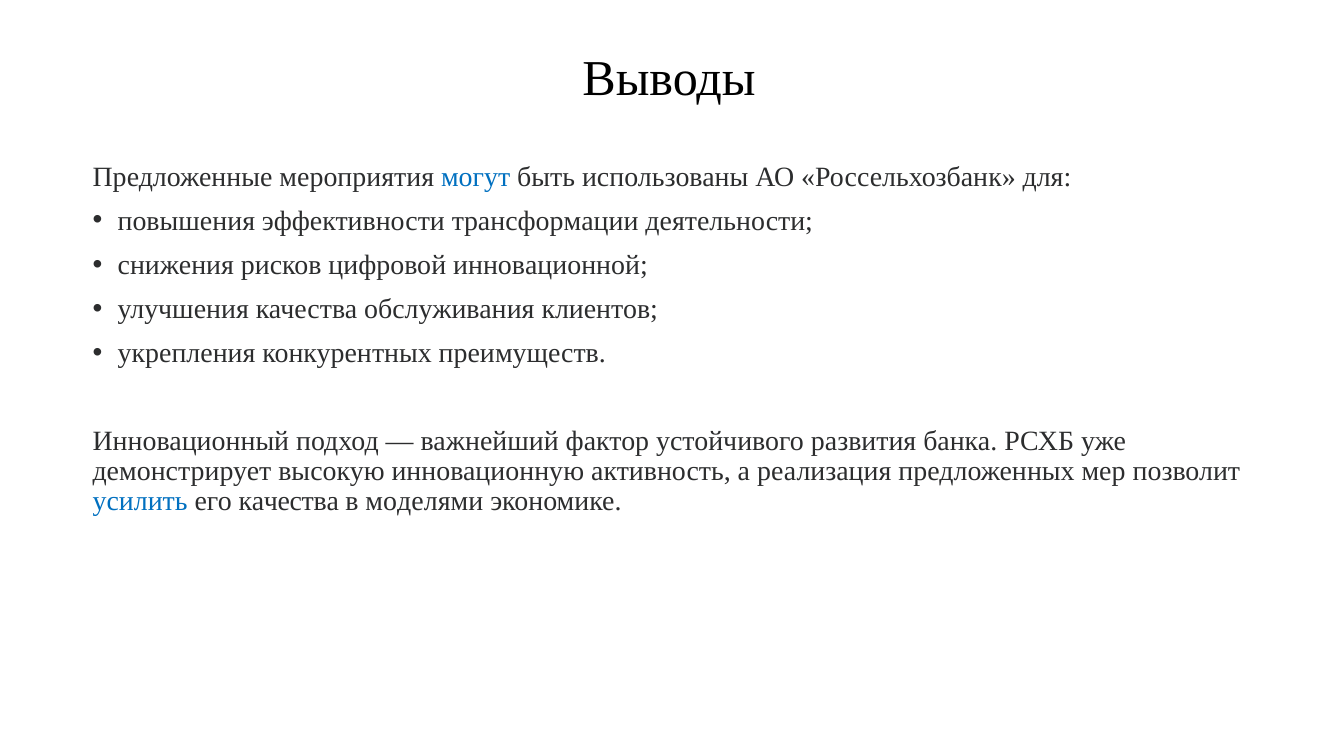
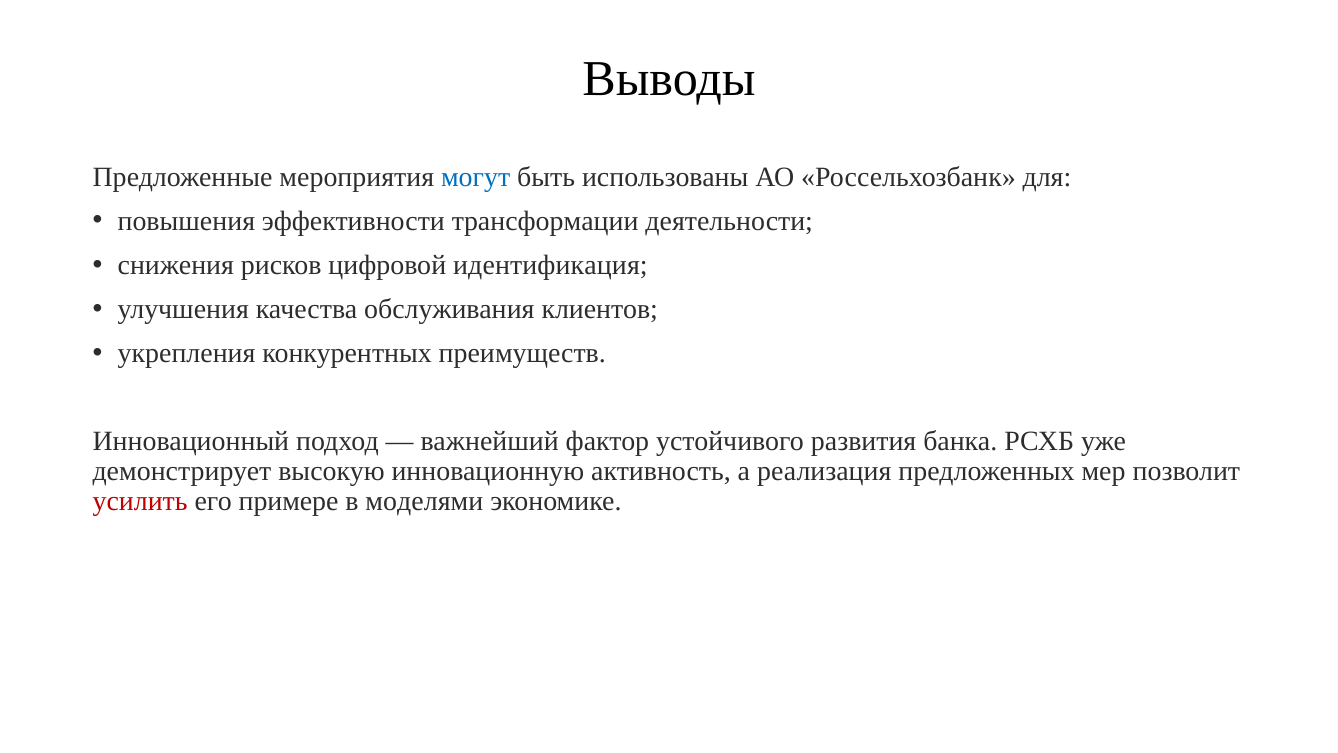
инновационной: инновационной -> идентификация
усилить colour: blue -> red
его качества: качества -> примере
